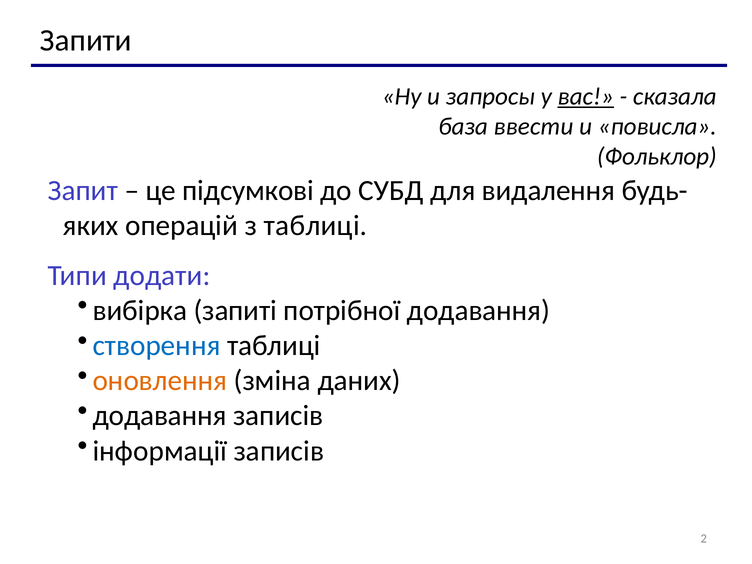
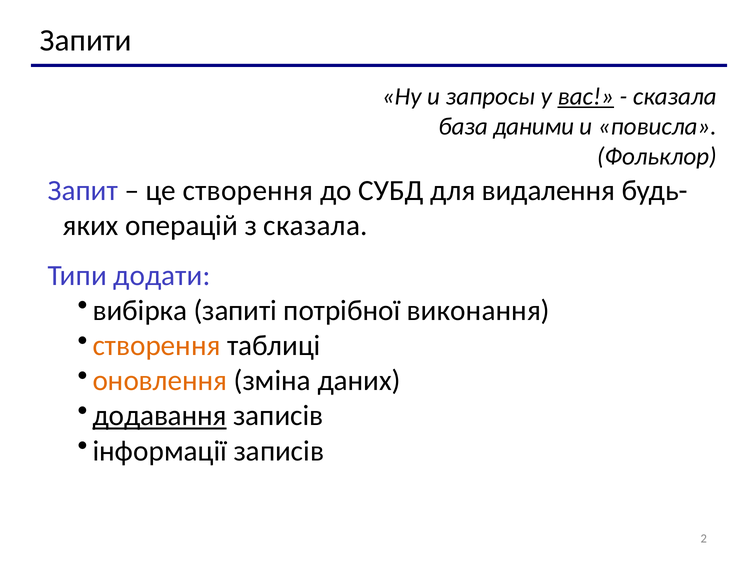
ввести: ввести -> даними
це підсумкові: підсумкові -> створення
з таблиці: таблиці -> сказала
потрібної додавання: додавання -> виконання
створення at (157, 346) colour: blue -> orange
додавання at (160, 416) underline: none -> present
